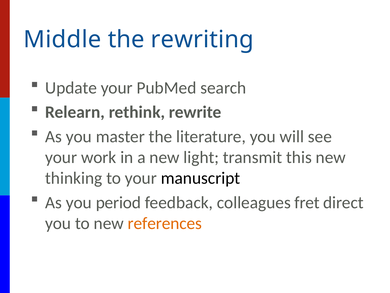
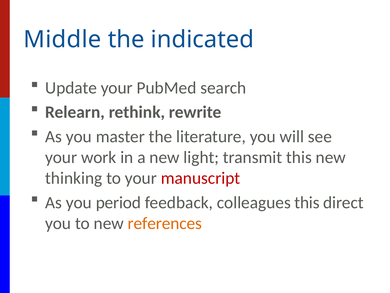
rewriting: rewriting -> indicated
manuscript colour: black -> red
colleagues fret: fret -> this
